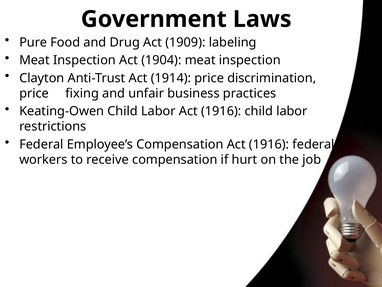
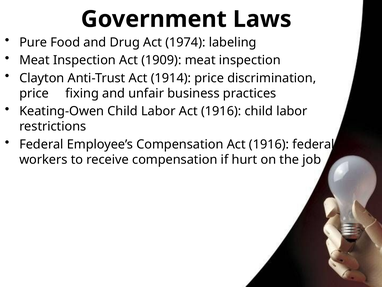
1909: 1909 -> 1974
1904: 1904 -> 1909
